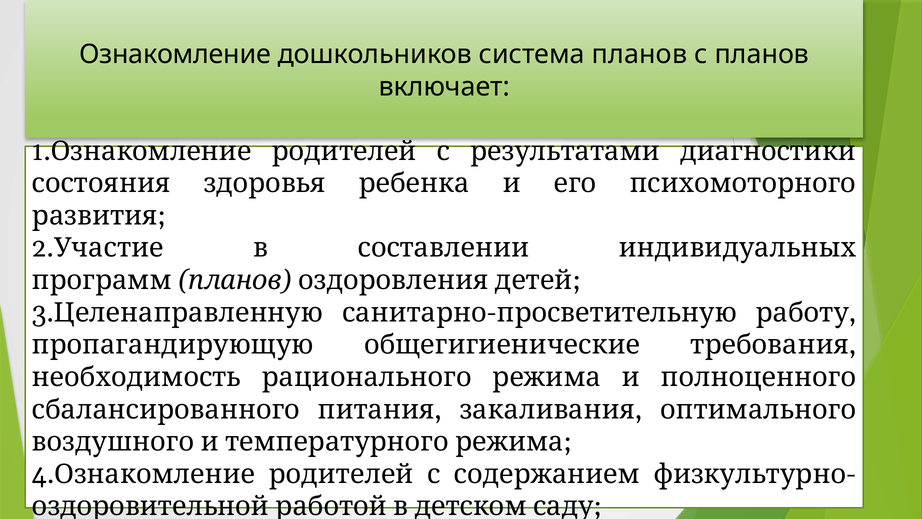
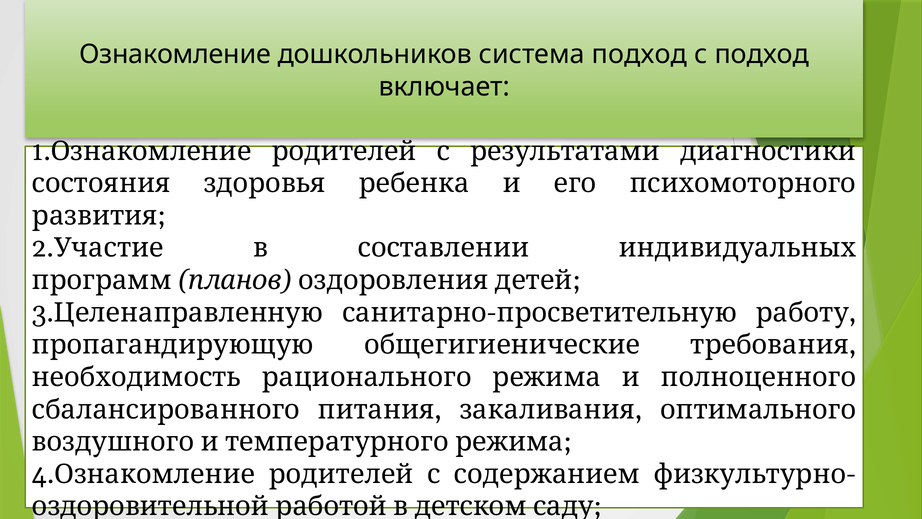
система планов: планов -> подход
с планов: планов -> подход
